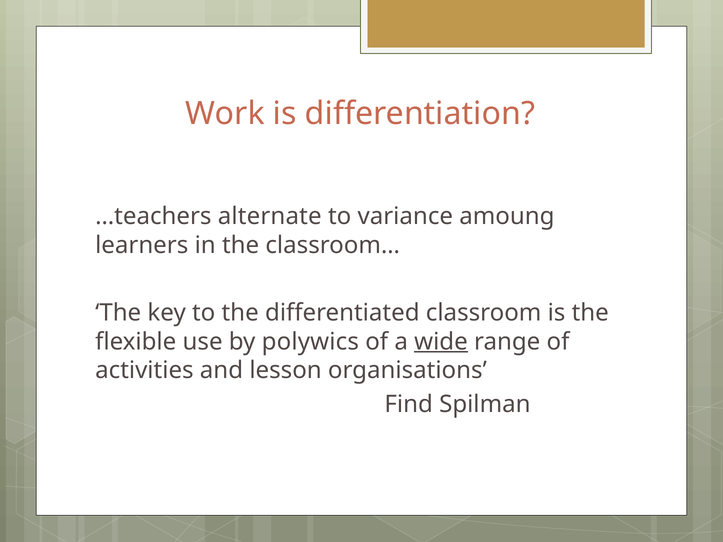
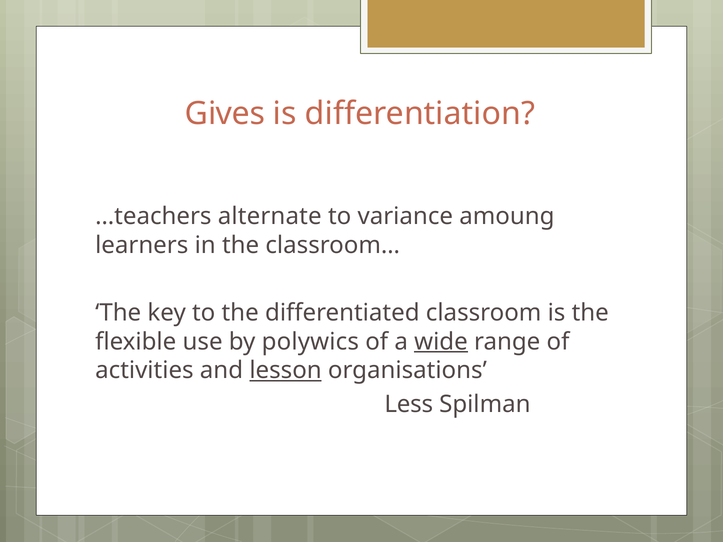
Work: Work -> Gives
lesson underline: none -> present
Find: Find -> Less
